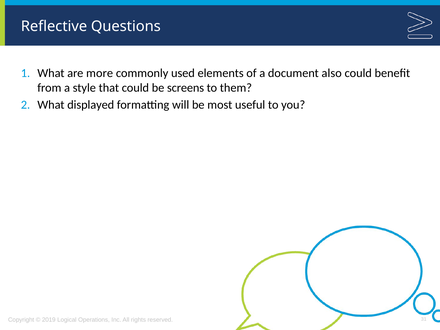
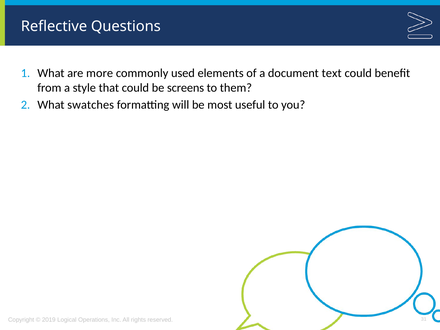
also: also -> text
displayed: displayed -> swatches
